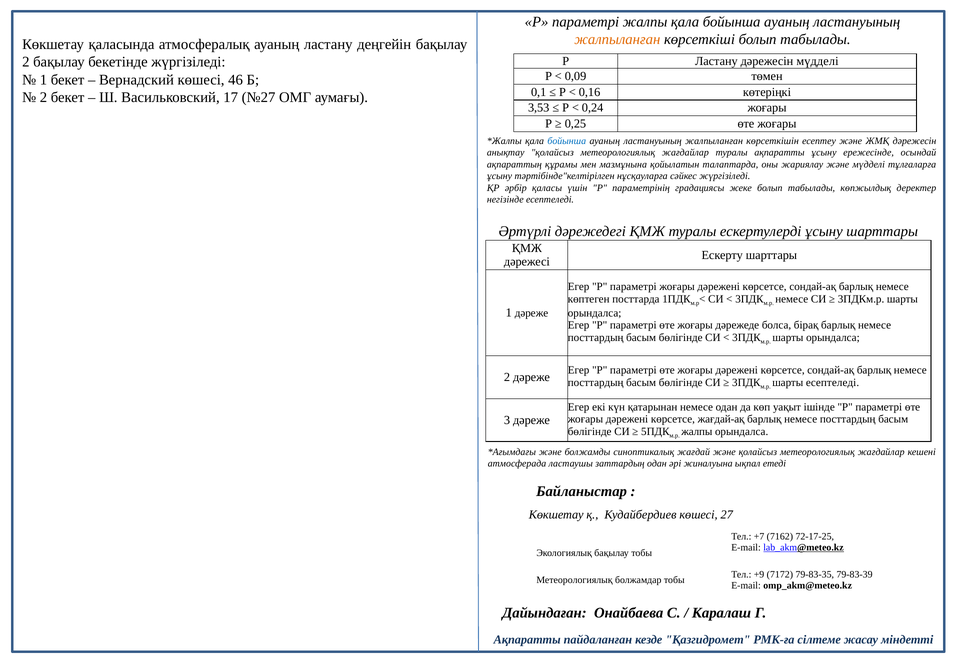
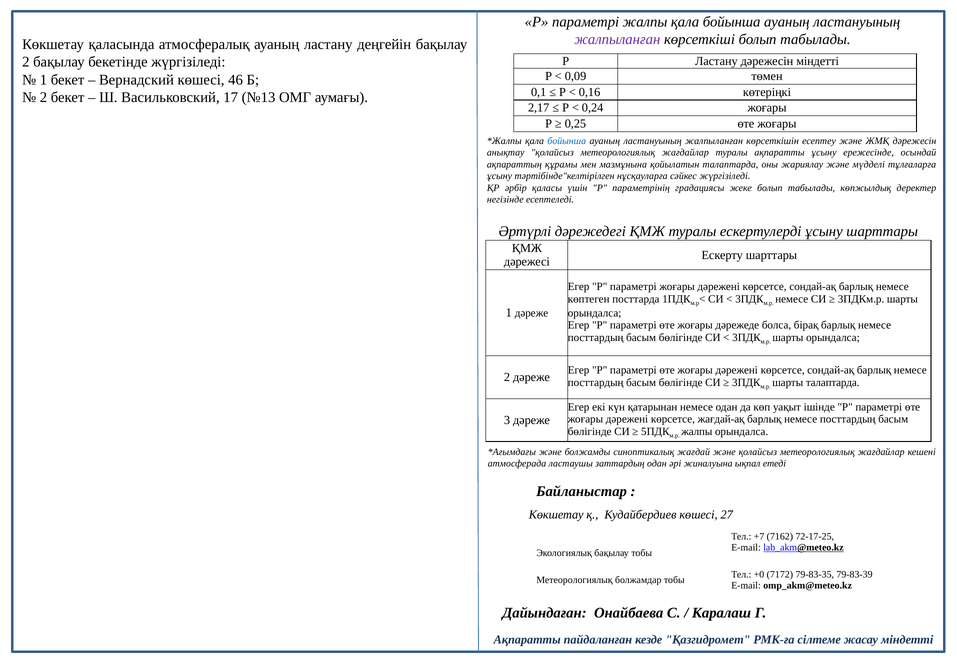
жалпыланған at (617, 40) colour: orange -> purple
дәрежесін мүдделі: мүдделі -> міндетті
№27: №27 -> №13
3,53: 3,53 -> 2,17
шарты есептеледі: есептеледі -> талаптарда
+9: +9 -> +0
